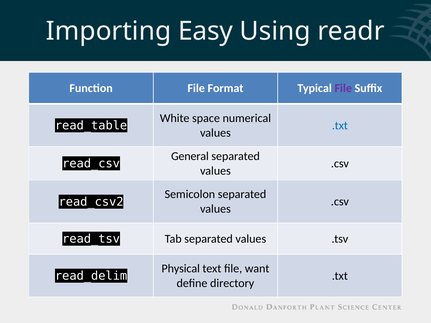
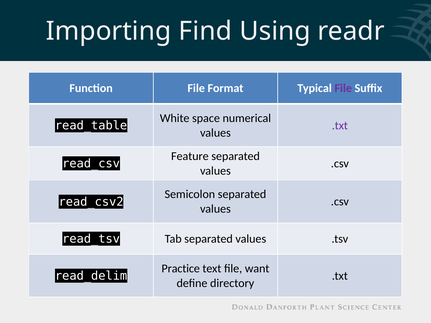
Easy: Easy -> Find
.txt at (340, 125) colour: blue -> purple
General: General -> Feature
Physical: Physical -> Practice
